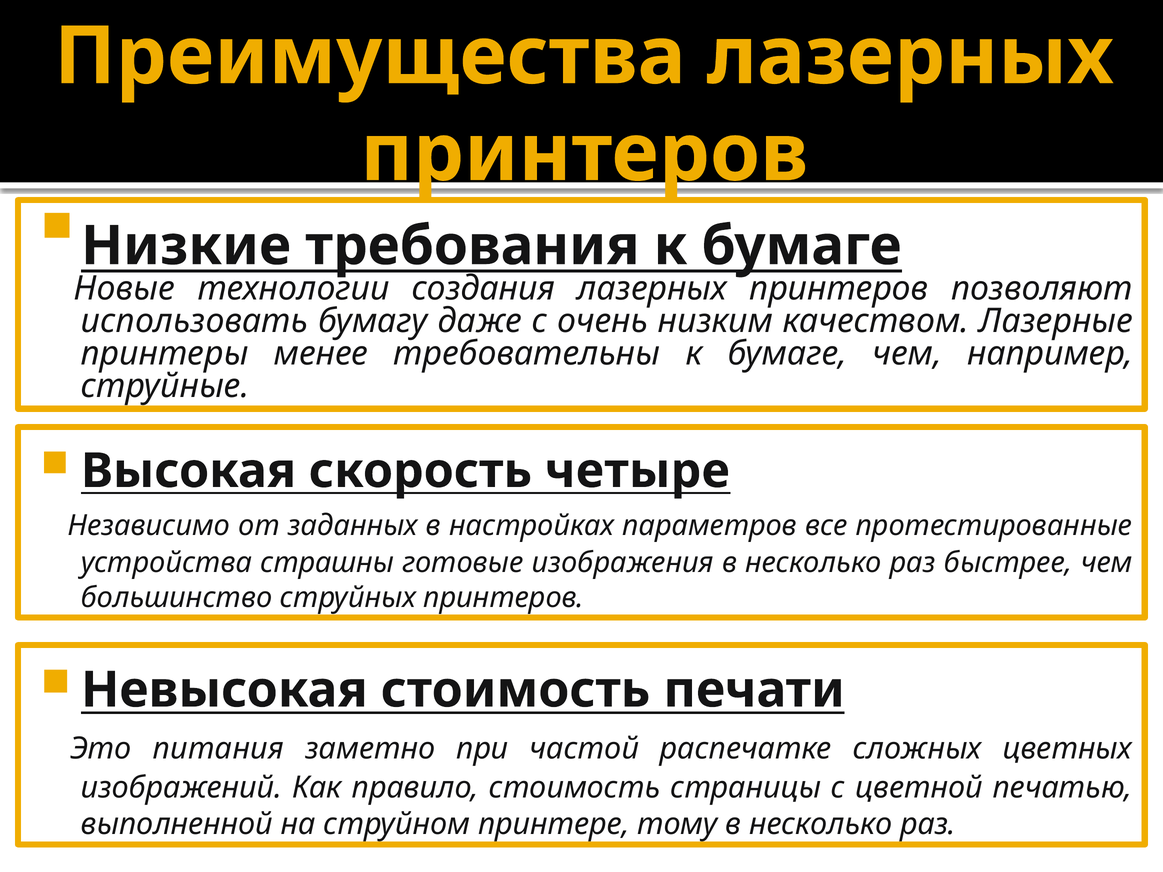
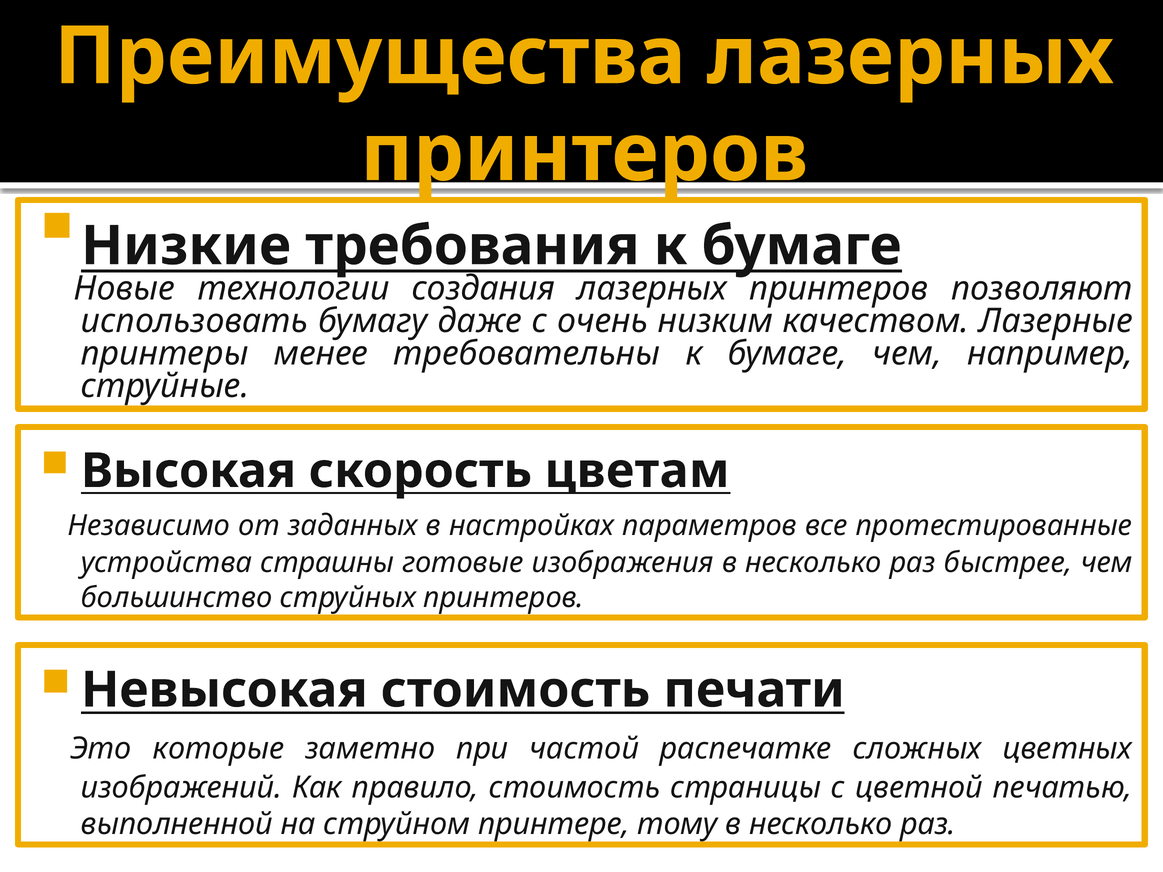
четыре: четыре -> цветам
питания: питания -> которые
